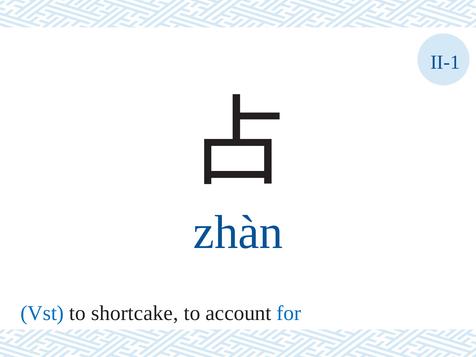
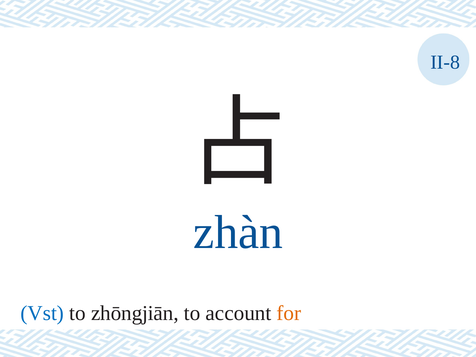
II-1: II-1 -> II-8
shortcake: shortcake -> zhōngjiān
for colour: blue -> orange
